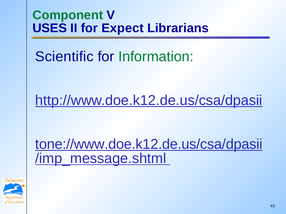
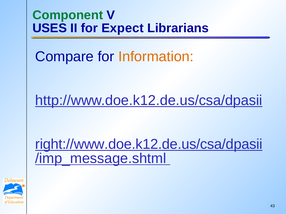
Scientific: Scientific -> Compare
Information colour: green -> orange
tone://www.doe.k12.de.us/csa/dpasii: tone://www.doe.k12.de.us/csa/dpasii -> right://www.doe.k12.de.us/csa/dpasii
